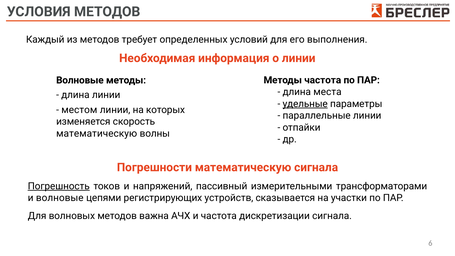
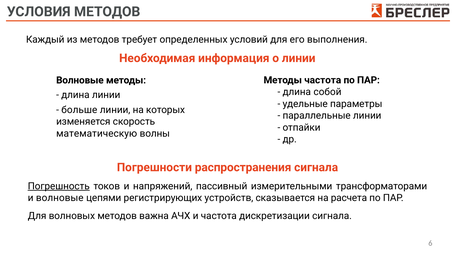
места: места -> собой
удельные underline: present -> none
местом: местом -> больше
Погрешности математическую: математическую -> распространения
участки: участки -> расчета
